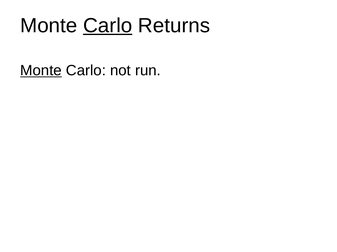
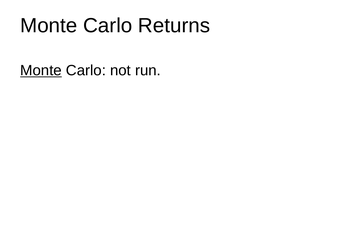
Carlo at (108, 26) underline: present -> none
